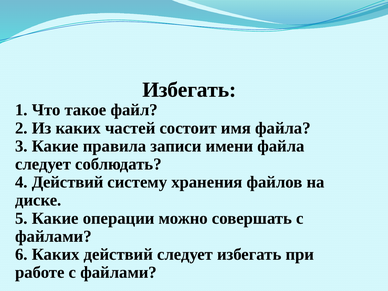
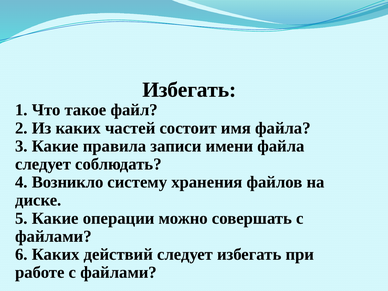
4 Действий: Действий -> Возникло
